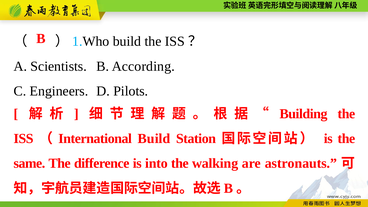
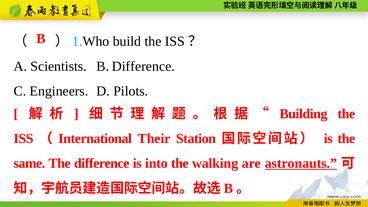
B According: According -> Difference
Build at (154, 139): Build -> Their
astronauts underline: none -> present
